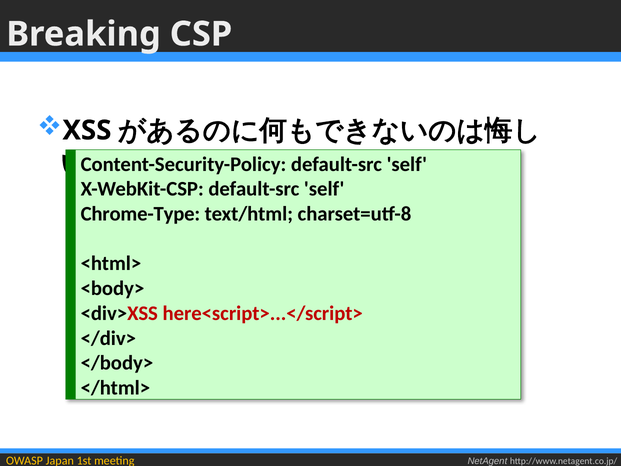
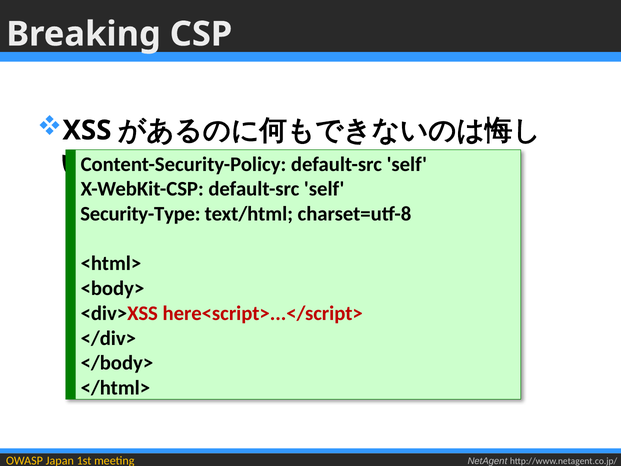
Chrome-Type: Chrome-Type -> Security-Type
